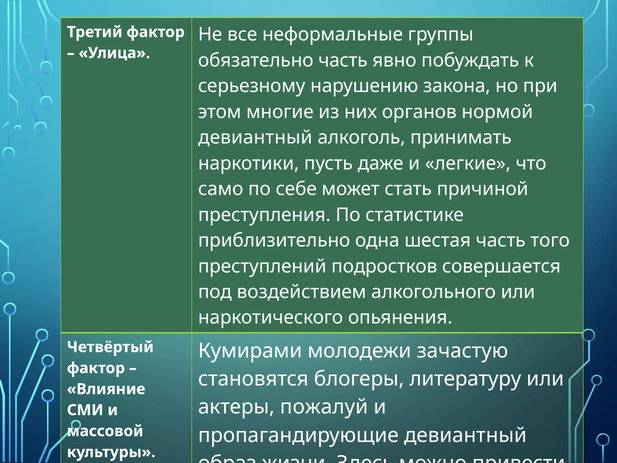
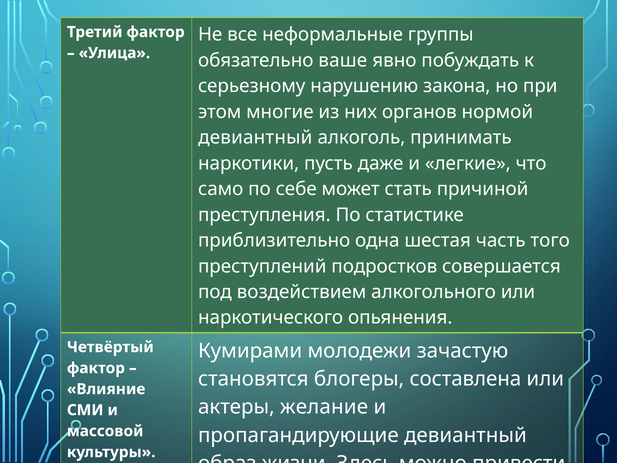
обязательно часть: часть -> ваше
литературу: литературу -> составлена
пожалуй: пожалуй -> желание
